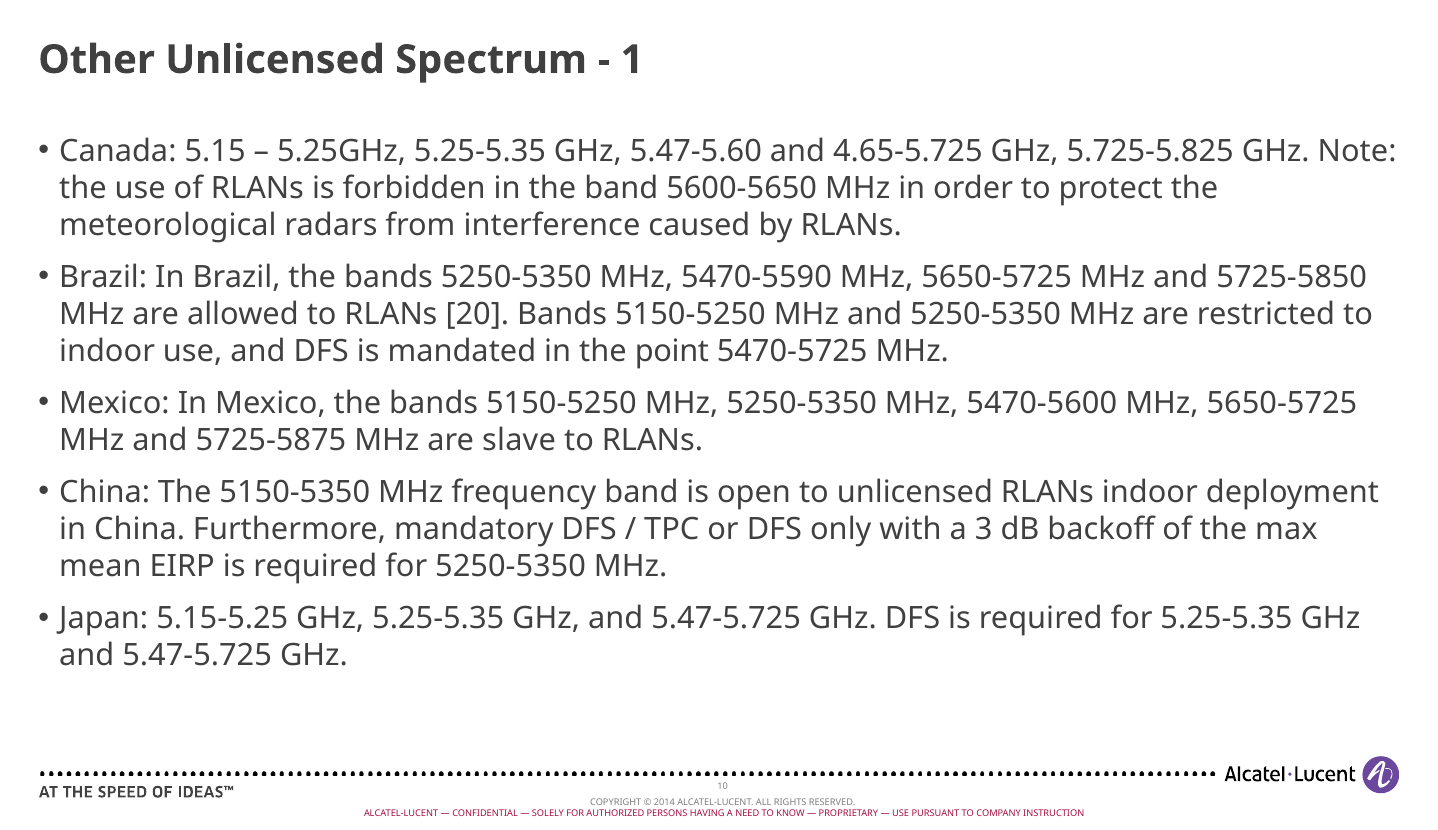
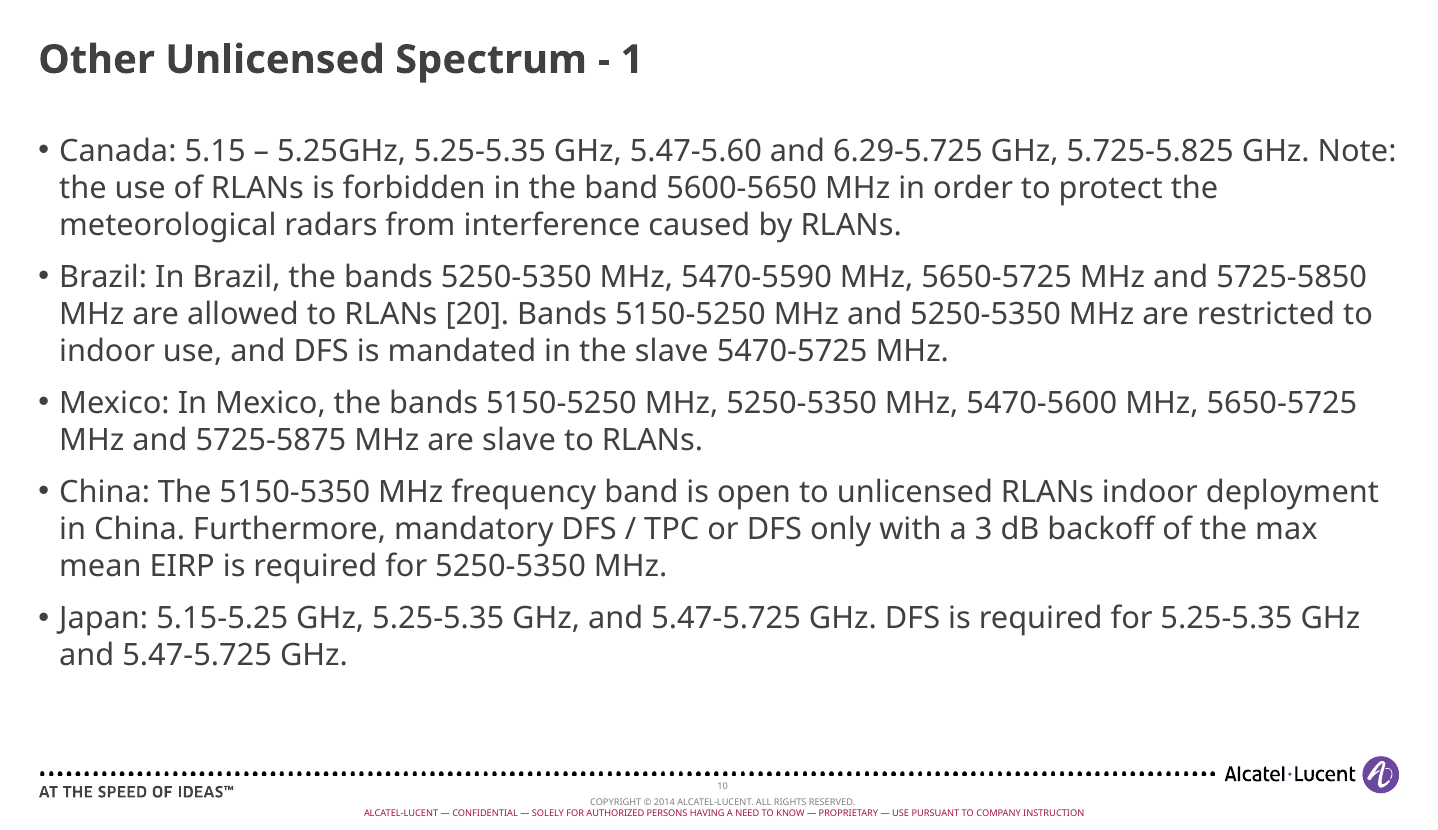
4.65-5.725: 4.65-5.725 -> 6.29-5.725
the point: point -> slave
